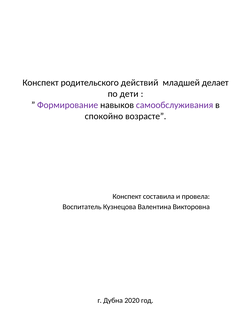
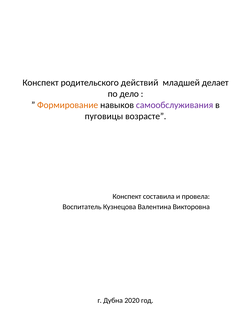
дети: дети -> дело
Формирование colour: purple -> orange
спокойно: спокойно -> пуговицы
